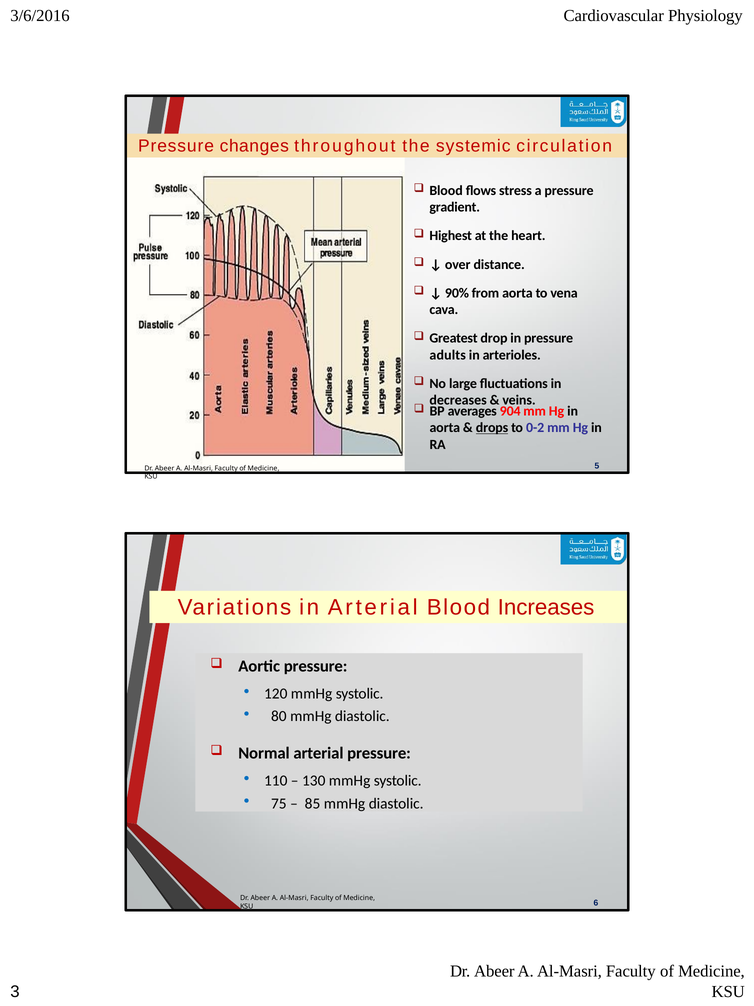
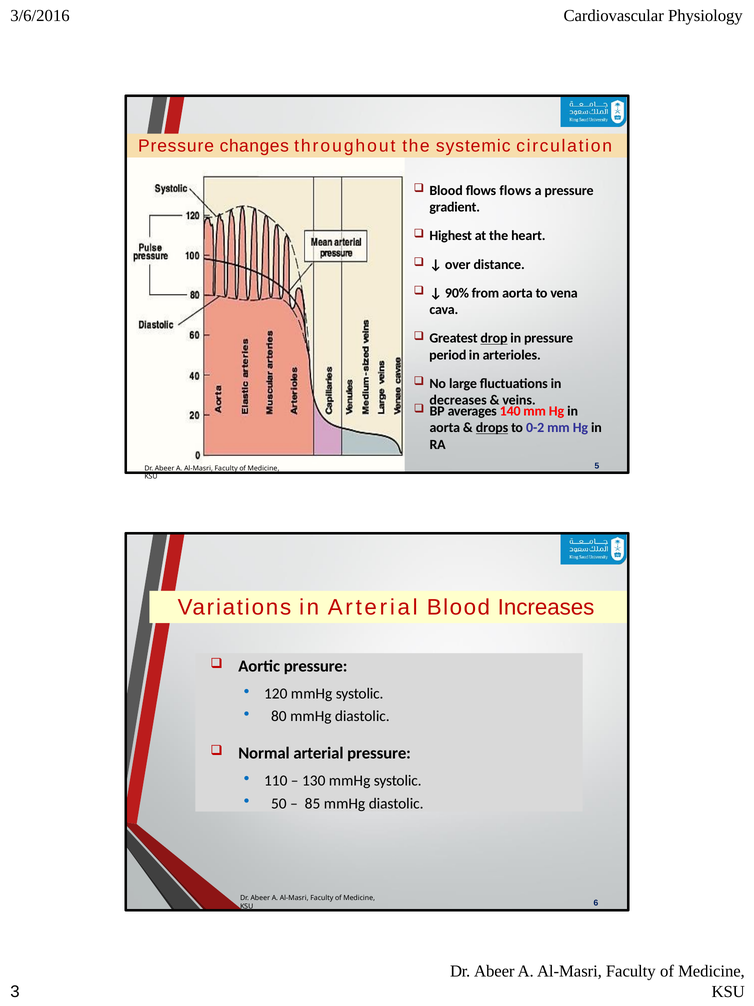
flows stress: stress -> flows
drop underline: none -> present
adults: adults -> period
904: 904 -> 140
75: 75 -> 50
